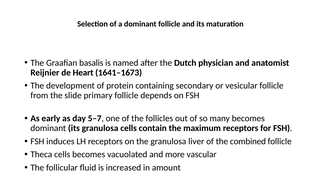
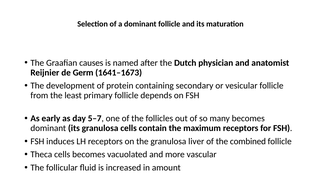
basalis: basalis -> causes
Heart: Heart -> Germ
slide: slide -> least
